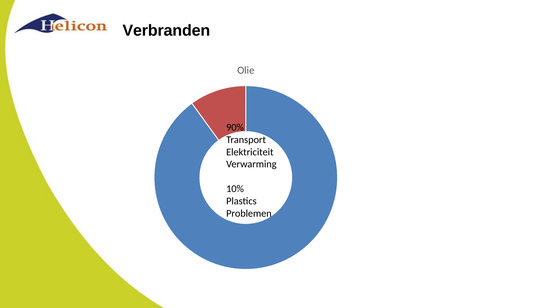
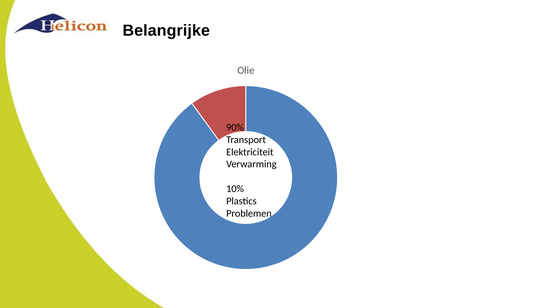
Verbranden: Verbranden -> Belangrijke
